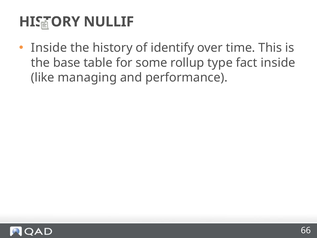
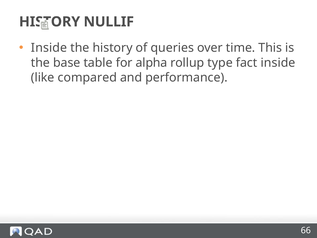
identify: identify -> queries
some: some -> alpha
managing: managing -> compared
